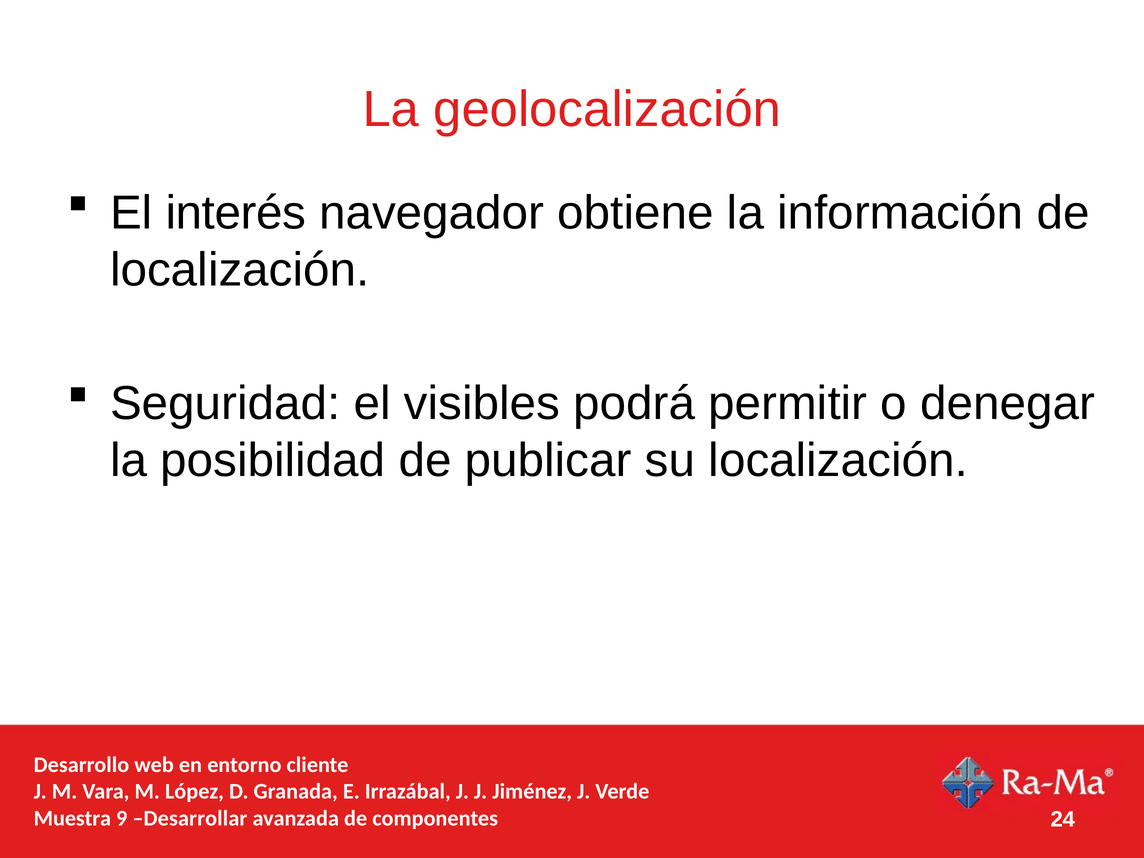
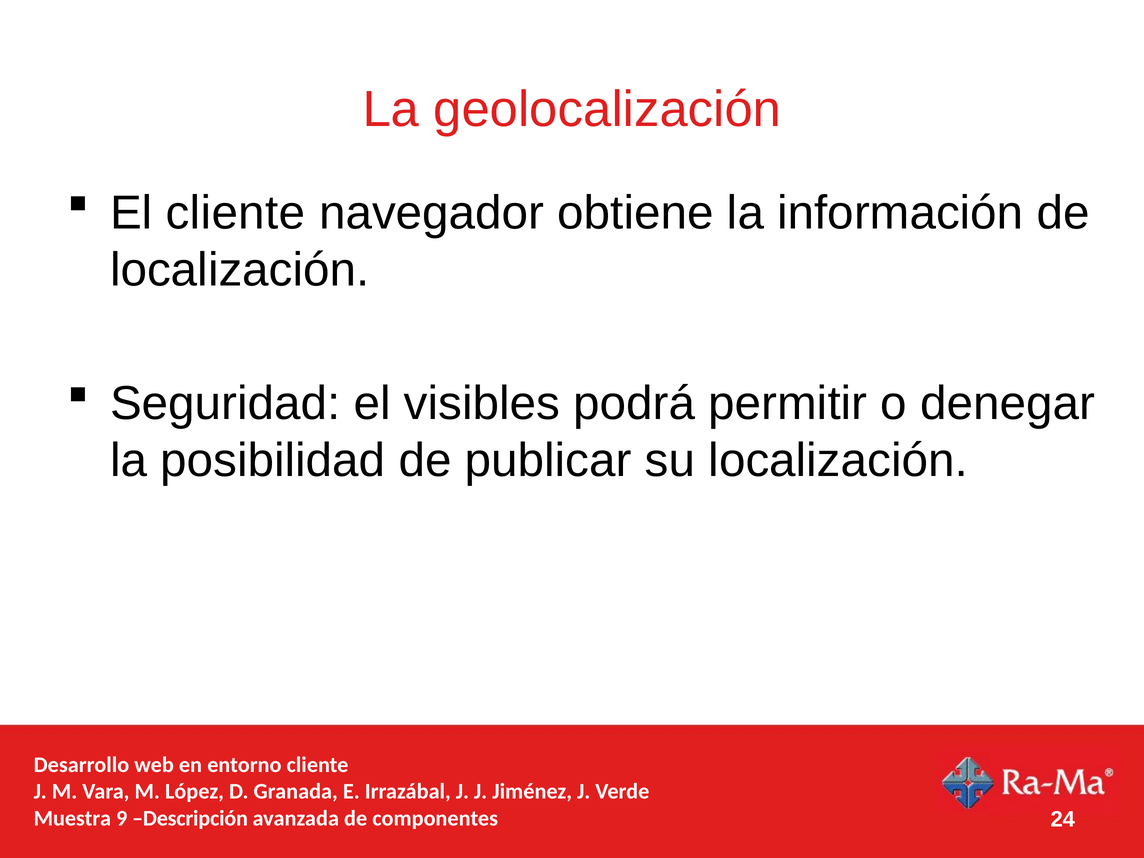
El interés: interés -> cliente
Desarrollar: Desarrollar -> Descripción
